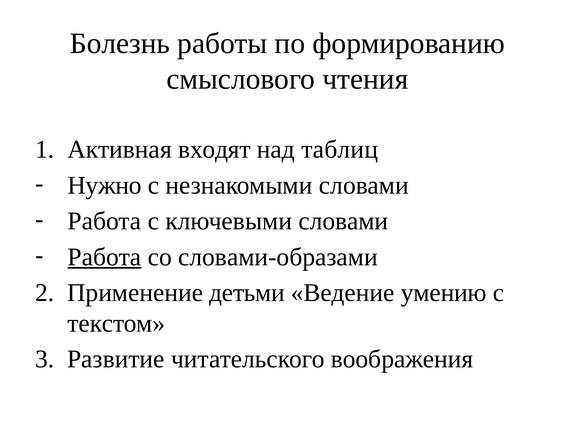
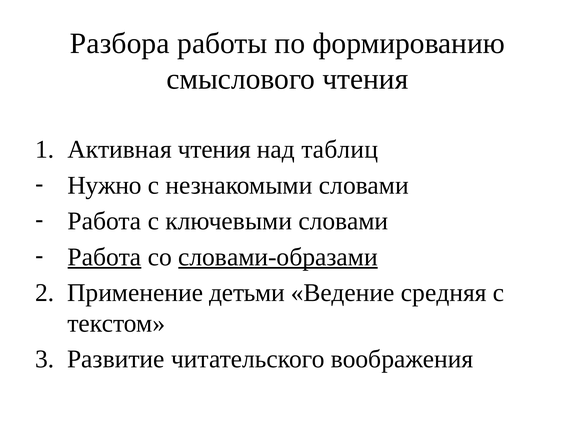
Болезнь: Болезнь -> Разбора
Активная входят: входят -> чтения
словами-образами underline: none -> present
умению: умению -> средняя
